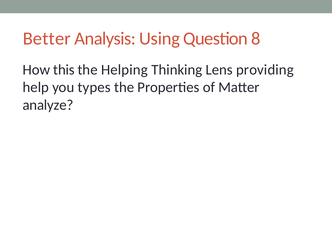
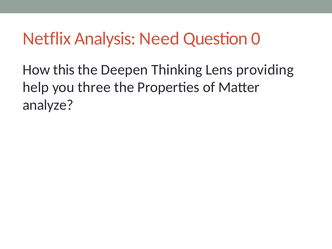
Better: Better -> Netflix
Using: Using -> Need
8: 8 -> 0
Helping: Helping -> Deepen
types: types -> three
